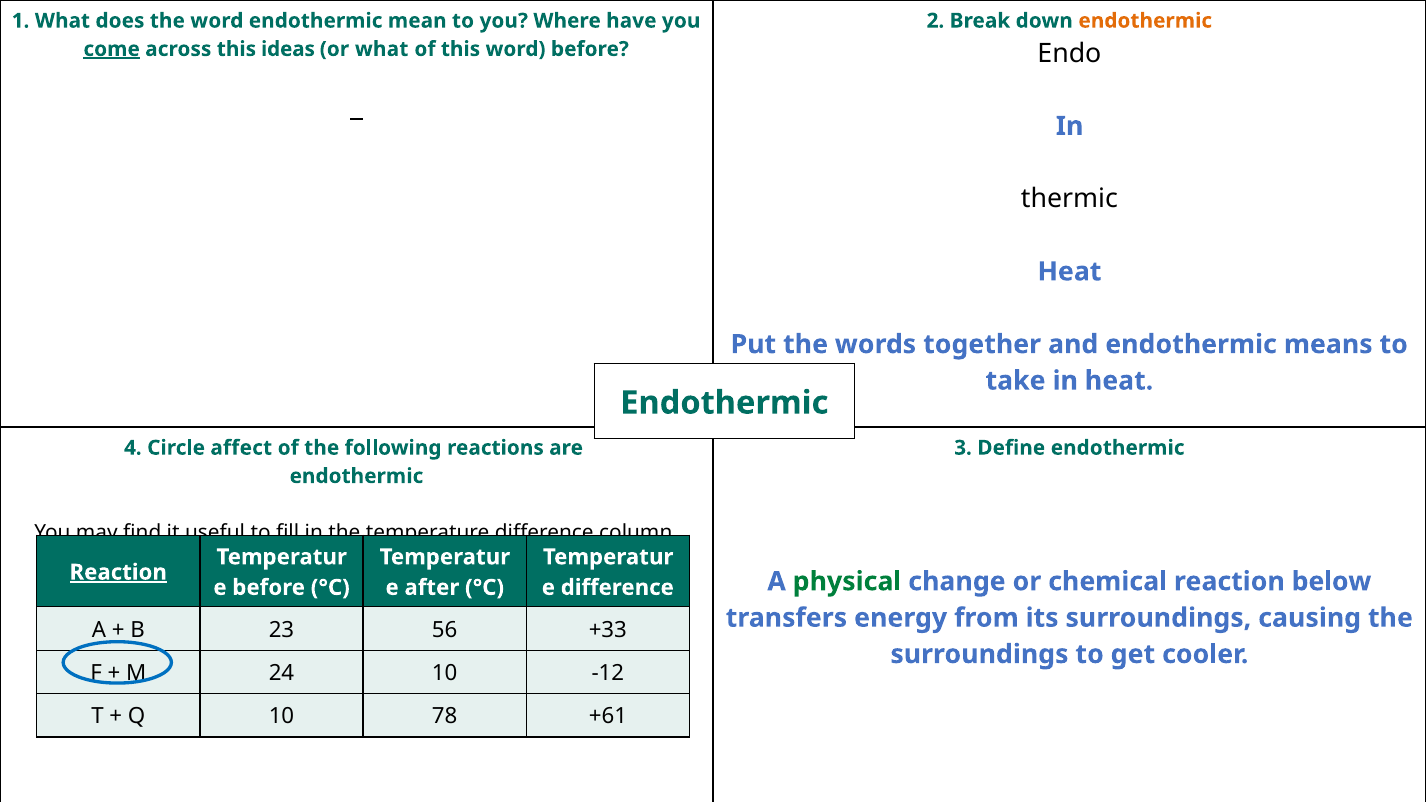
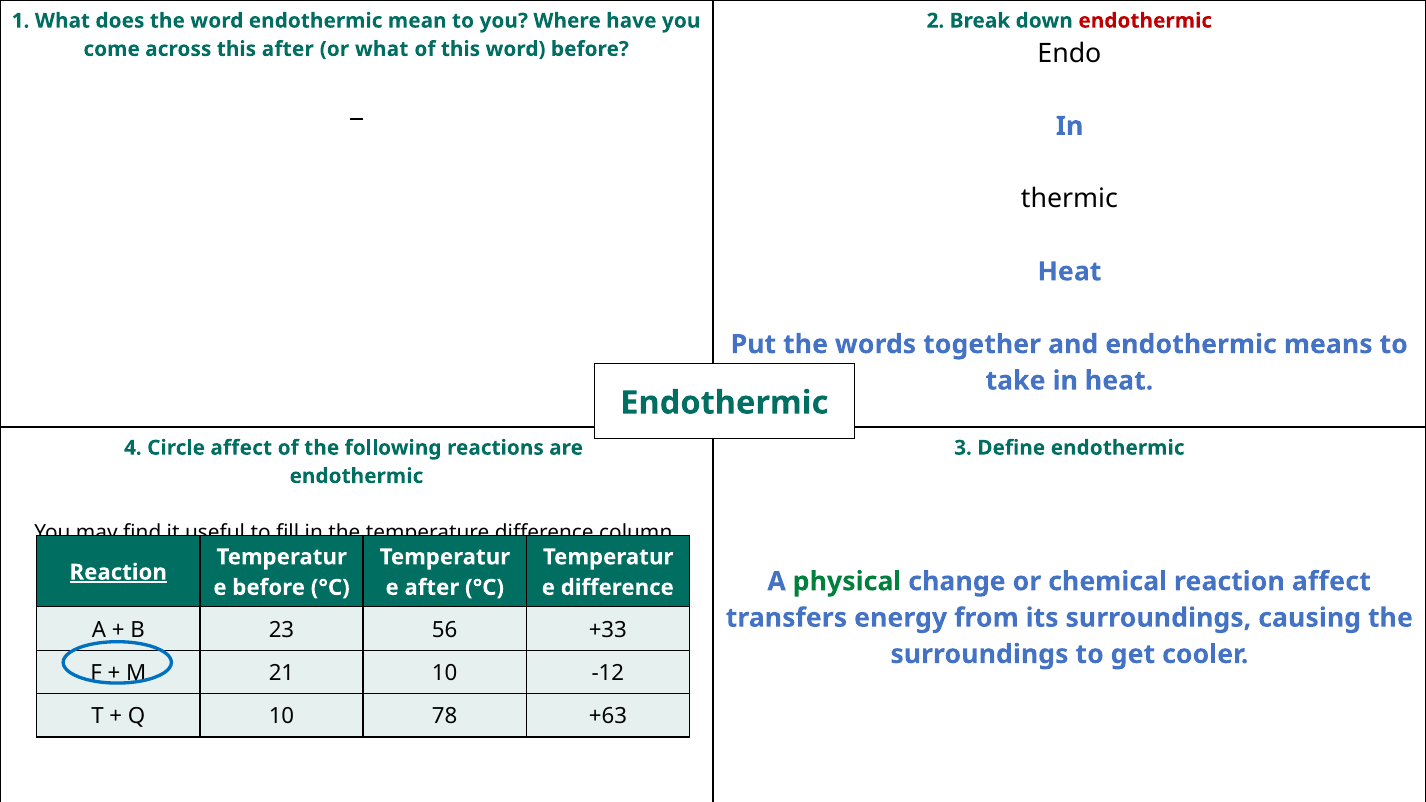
endothermic at (1145, 21) colour: orange -> red
come underline: present -> none
this ideas: ideas -> after
reaction below: below -> affect
24: 24 -> 21
+61: +61 -> +63
